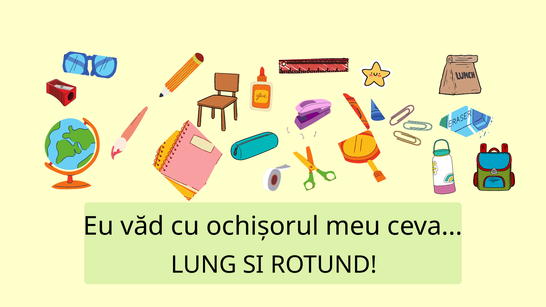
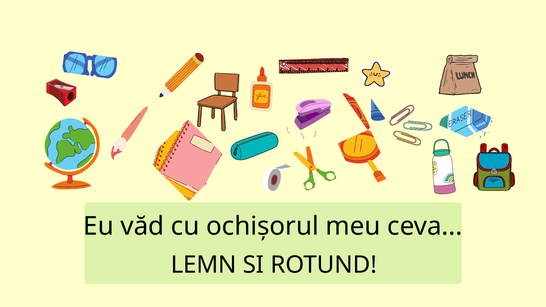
LUNG: LUNG -> LEMN
